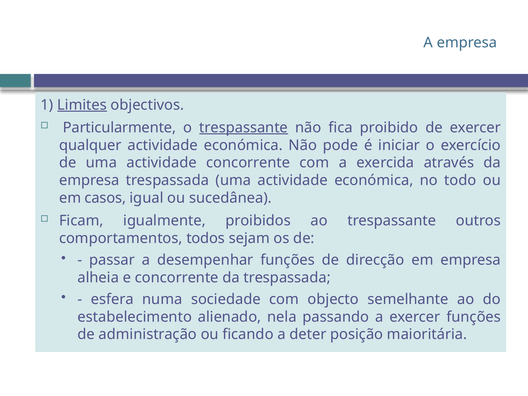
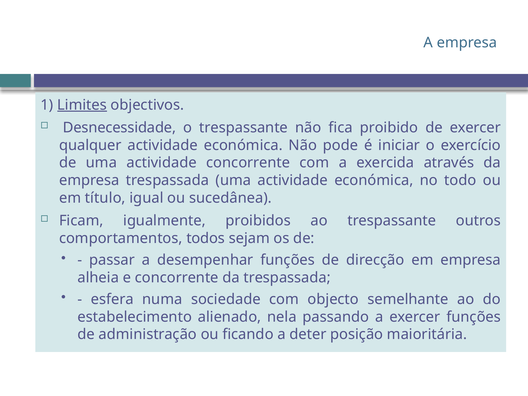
Particularmente: Particularmente -> Desnecessidade
trespassante at (244, 128) underline: present -> none
casos: casos -> título
